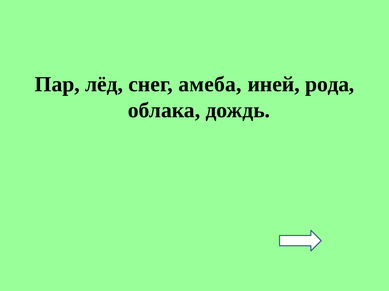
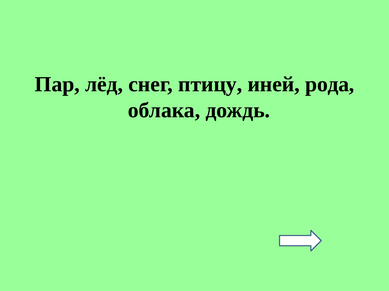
амеба: амеба -> птицу
